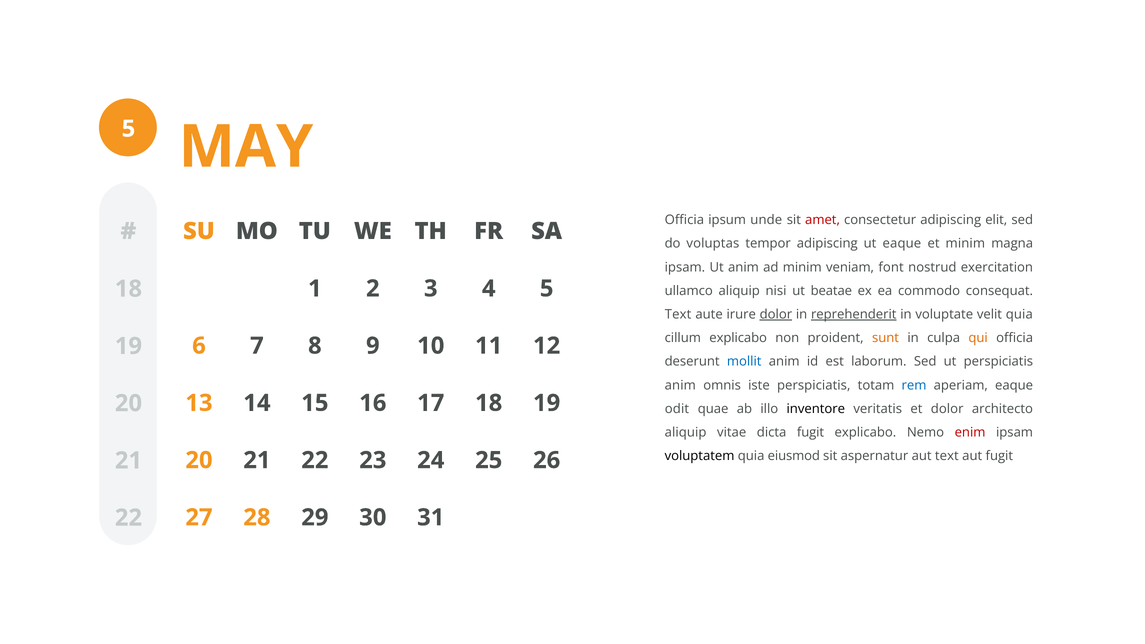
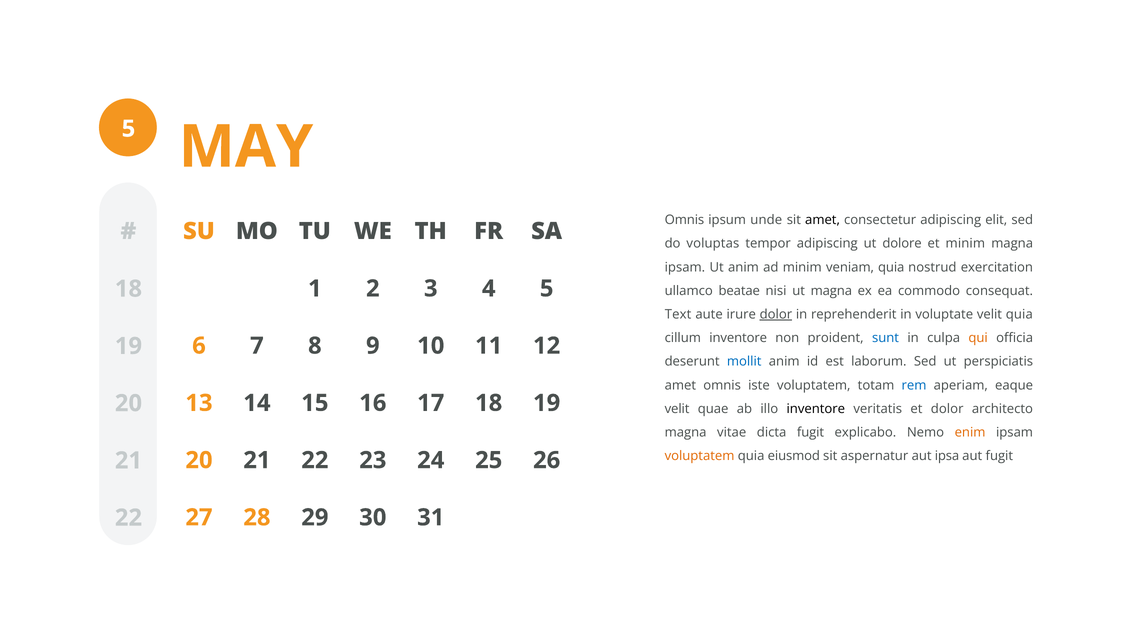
Officia at (684, 220): Officia -> Omnis
amet at (823, 220) colour: red -> black
ut eaque: eaque -> dolore
veniam font: font -> quia
ullamco aliquip: aliquip -> beatae
ut beatae: beatae -> magna
reprehenderit underline: present -> none
cillum explicabo: explicabo -> inventore
sunt colour: orange -> blue
anim at (680, 385): anim -> amet
iste perspiciatis: perspiciatis -> voluptatem
odit at (677, 409): odit -> velit
aliquip at (686, 432): aliquip -> magna
enim colour: red -> orange
voluptatem at (700, 456) colour: black -> orange
aut text: text -> ipsa
